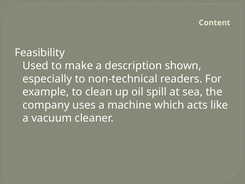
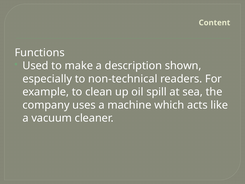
Feasibility: Feasibility -> Functions
